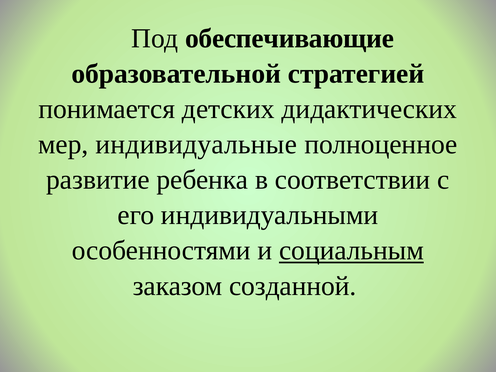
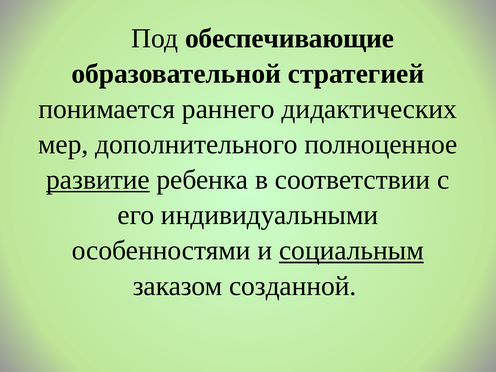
детских: детских -> раннего
индивидуальные: индивидуальные -> дополнительного
развитие underline: none -> present
